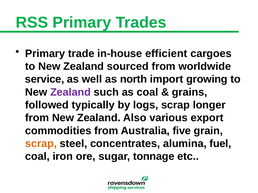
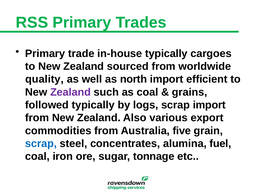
in-house efficient: efficient -> typically
service: service -> quality
growing: growing -> efficient
scrap longer: longer -> import
scrap at (41, 144) colour: orange -> blue
